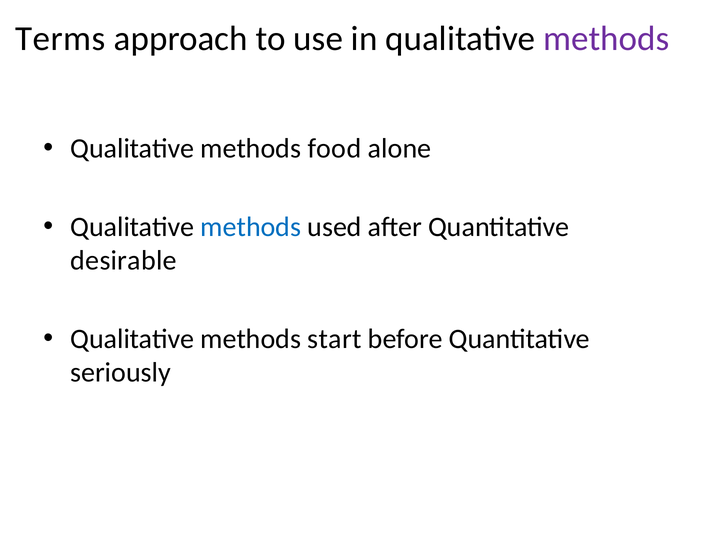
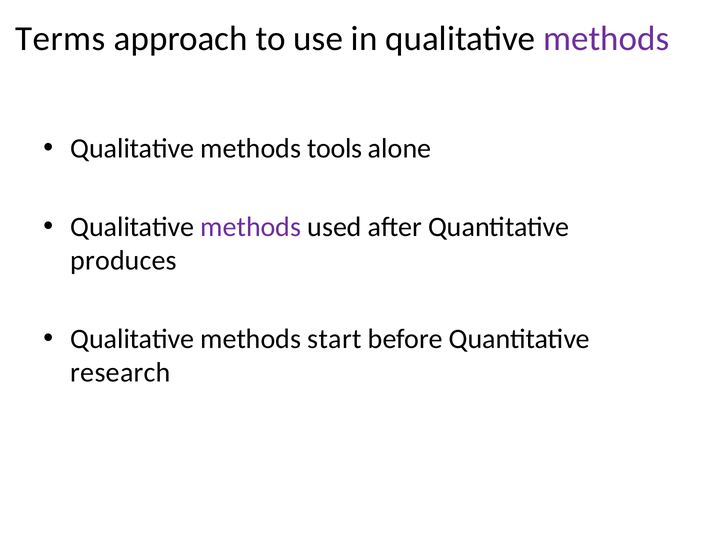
food: food -> tools
methods at (251, 227) colour: blue -> purple
desirable: desirable -> produces
seriously: seriously -> research
